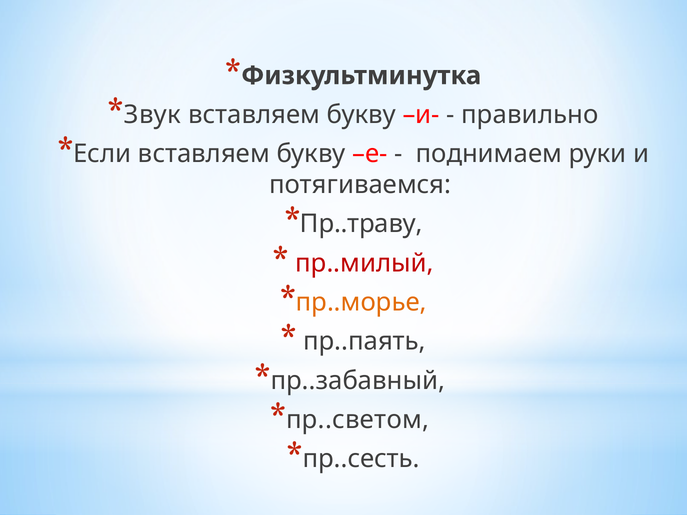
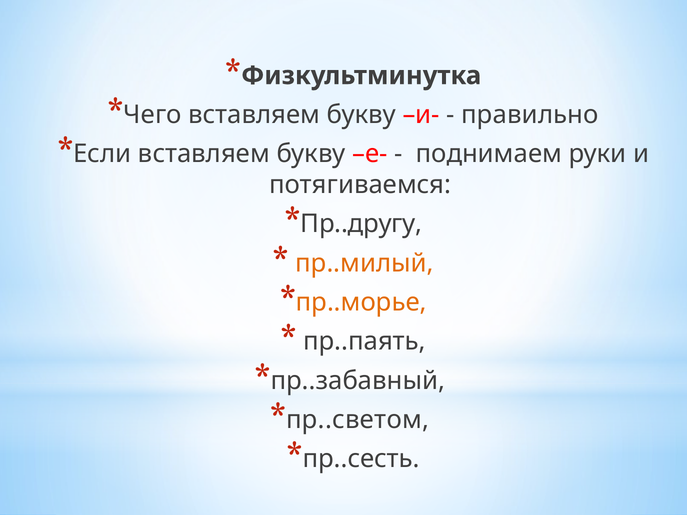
Звук: Звук -> Чего
Пр..траву: Пр..траву -> Пр..другу
пр..милый colour: red -> orange
